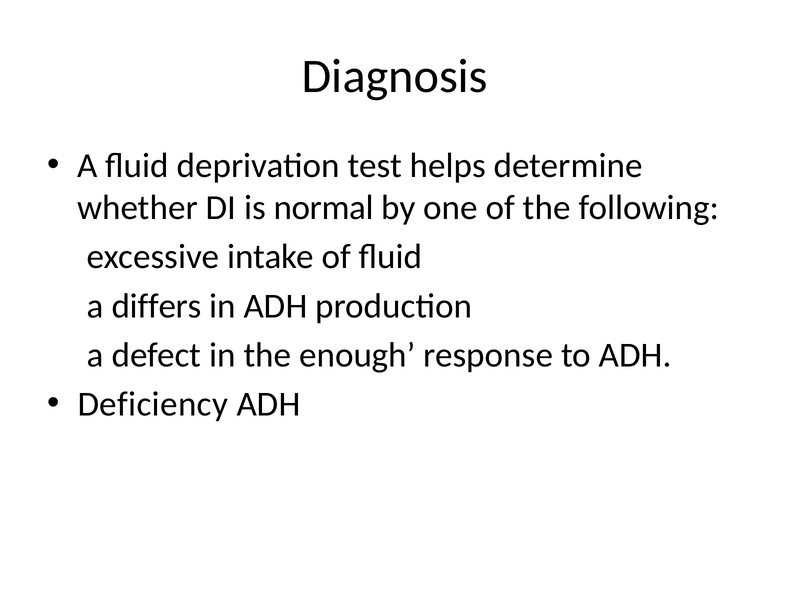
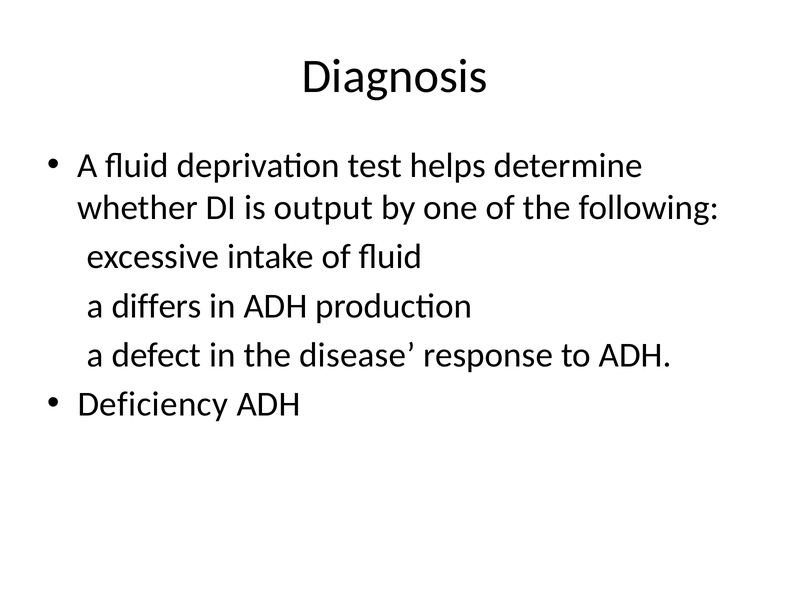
normal: normal -> output
enough: enough -> disease
